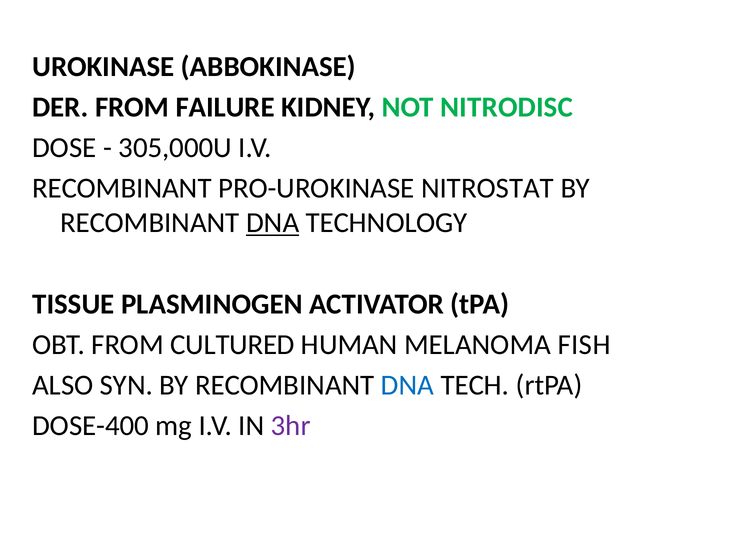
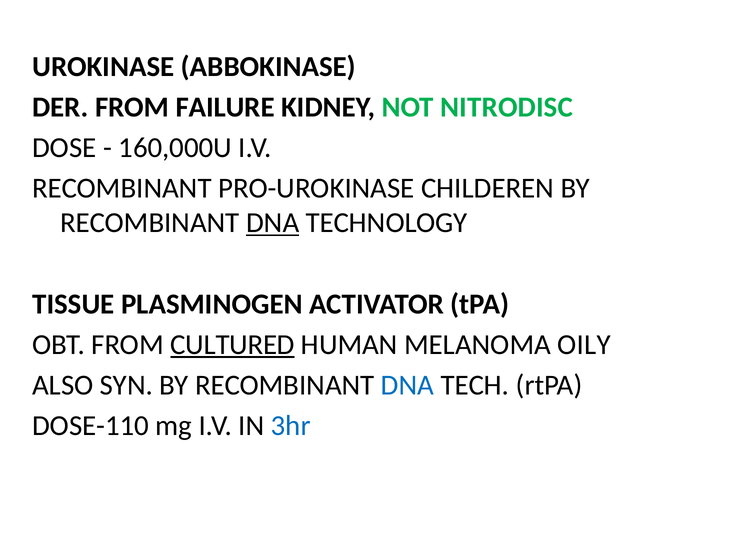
305,000U: 305,000U -> 160,000U
NITROSTAT: NITROSTAT -> CHILDEREN
CULTURED underline: none -> present
FISH: FISH -> OILY
DOSE-400: DOSE-400 -> DOSE-110
3hr colour: purple -> blue
